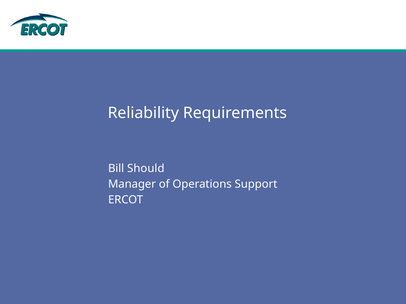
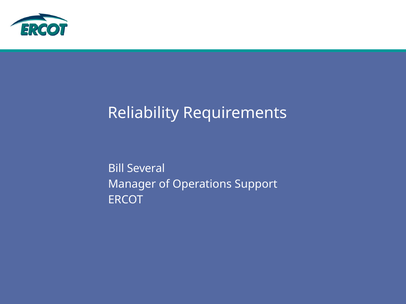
Should: Should -> Several
